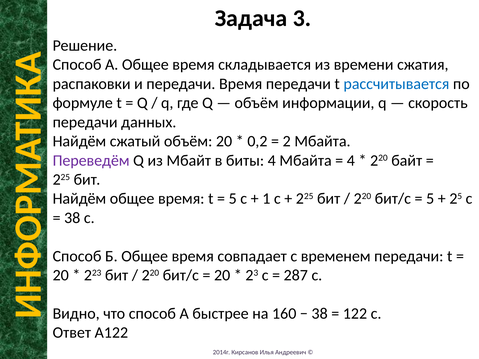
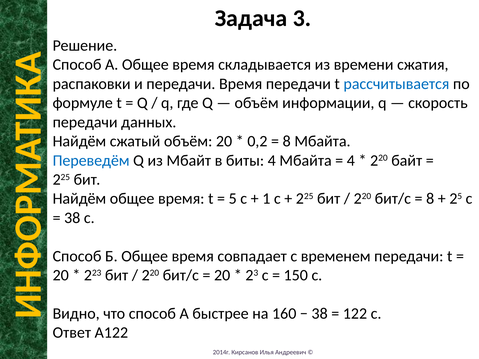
2 at (287, 141): 2 -> 8
Переведём colour: purple -> blue
5 at (430, 199): 5 -> 8
287: 287 -> 150
